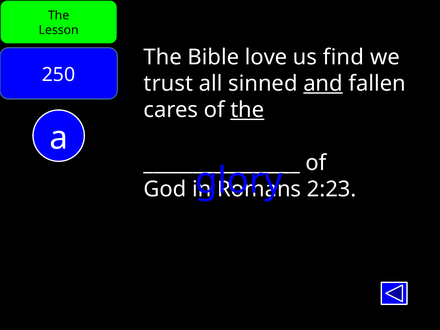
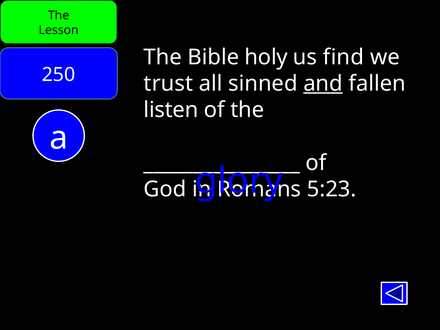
love: love -> holy
cares: cares -> listen
the at (247, 110) underline: present -> none
2:23: 2:23 -> 5:23
